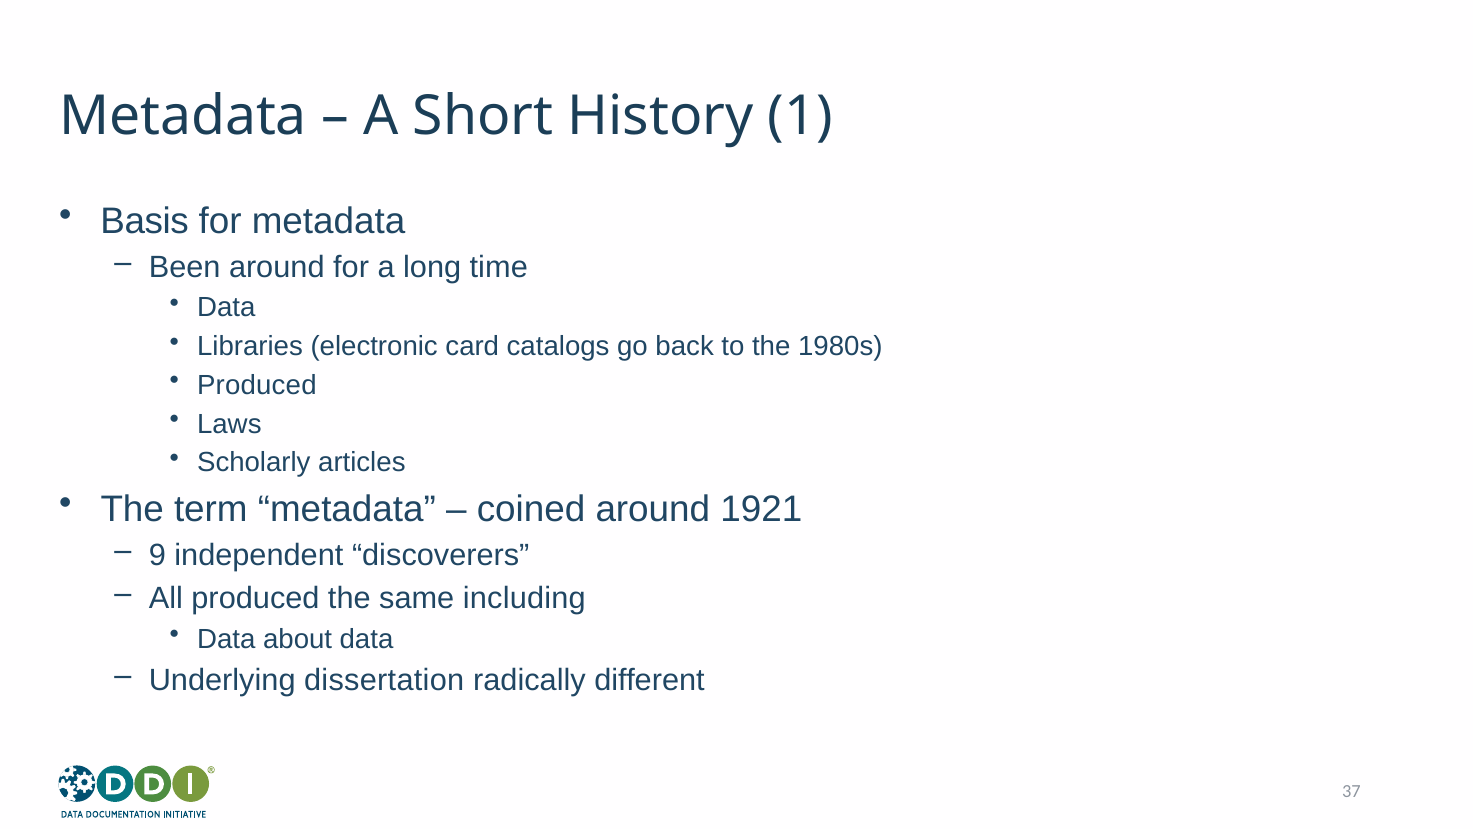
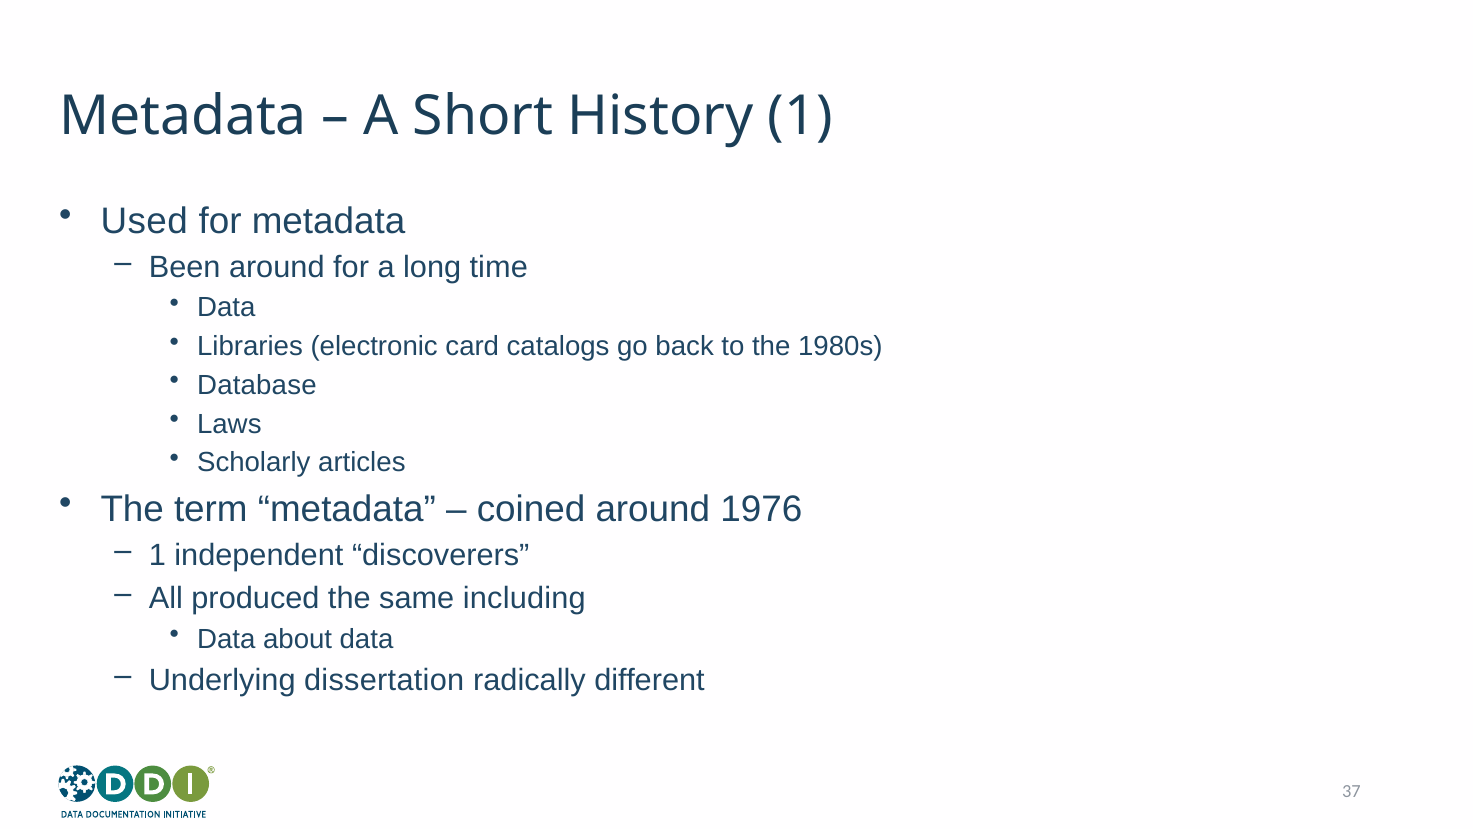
Basis: Basis -> Used
Produced at (257, 385): Produced -> Database
1921: 1921 -> 1976
9 at (157, 555): 9 -> 1
